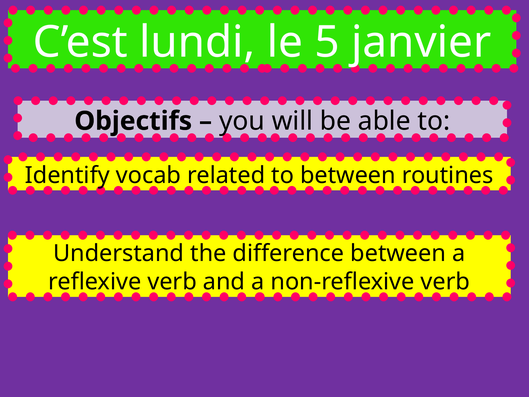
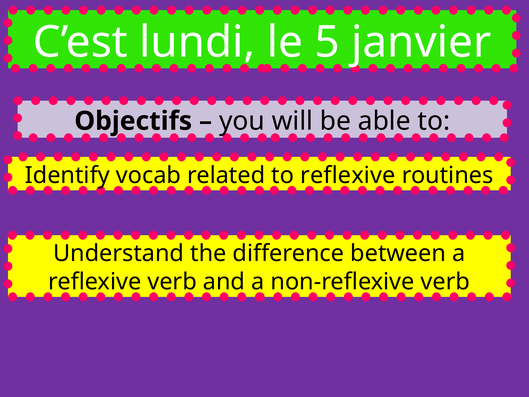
to between: between -> reflexive
